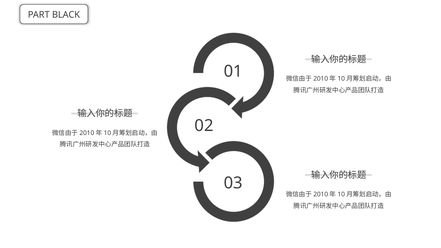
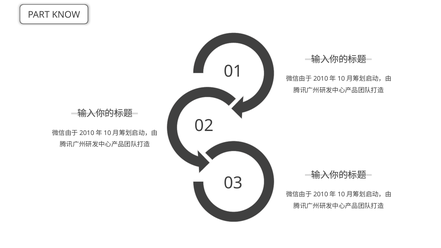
BLACK: BLACK -> KNOW
